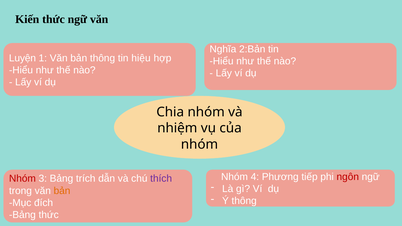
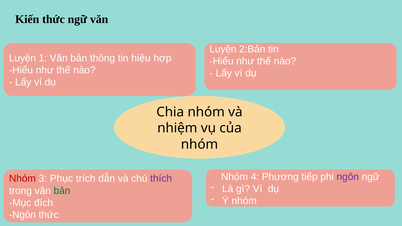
Nghĩa at (223, 49): Nghĩa -> Luyện
ngôn at (348, 177) colour: red -> purple
3 Bảng: Bảng -> Phục
bản at (62, 191) colour: orange -> green
Ý thông: thông -> nhóm
Bảng at (22, 215): Bảng -> Ngôn
